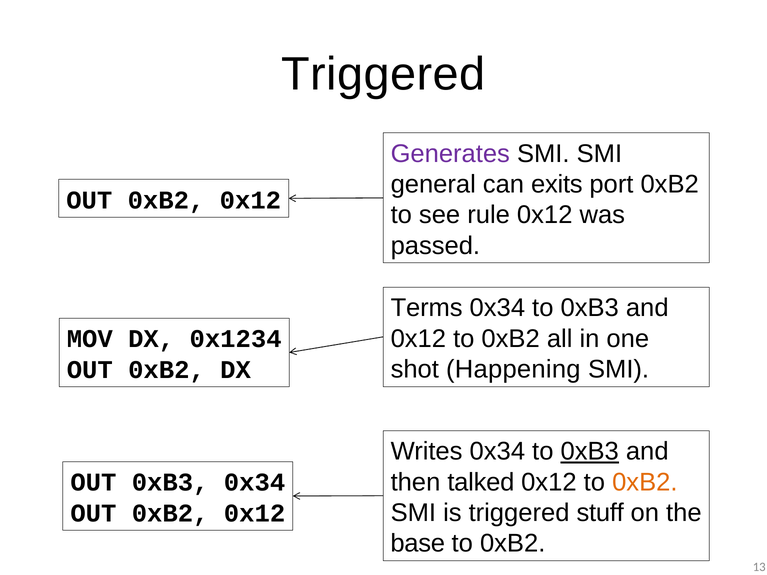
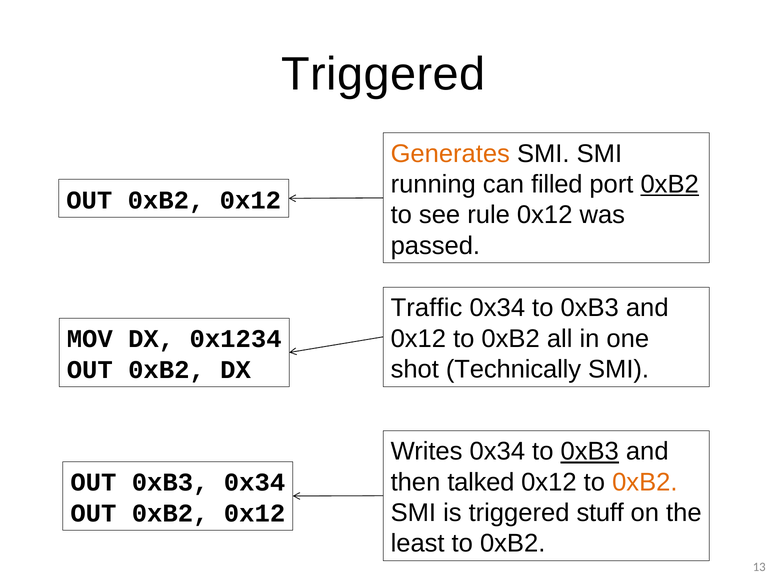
Generates colour: purple -> orange
general: general -> running
exits: exits -> filled
0xB2 at (670, 184) underline: none -> present
Terms: Terms -> Traffic
Happening: Happening -> Technically
base: base -> least
